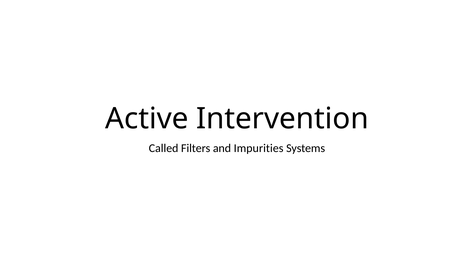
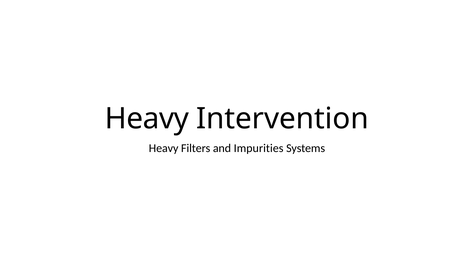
Active at (147, 118): Active -> Heavy
Called at (164, 148): Called -> Heavy
